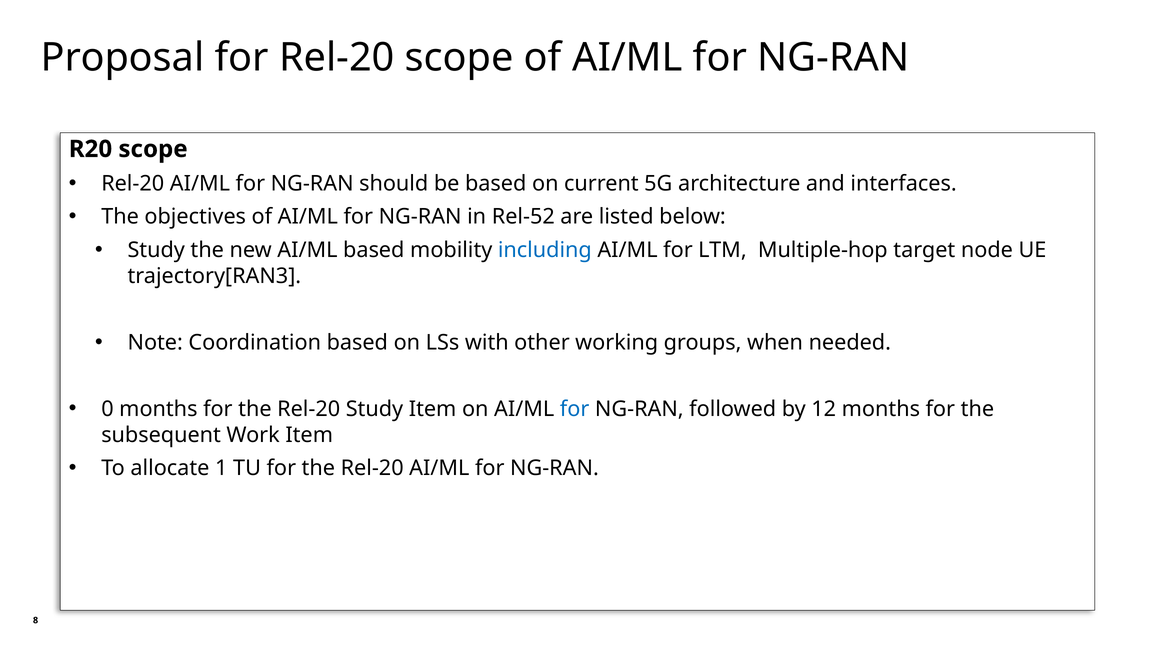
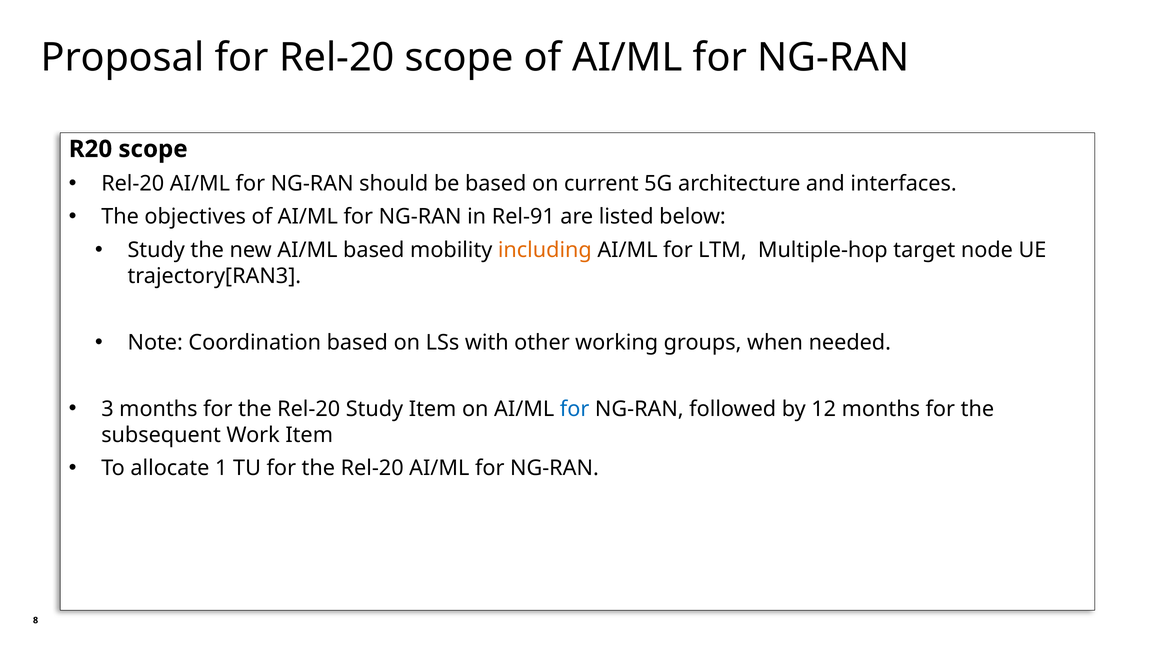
Rel-52: Rel-52 -> Rel-91
including colour: blue -> orange
0: 0 -> 3
